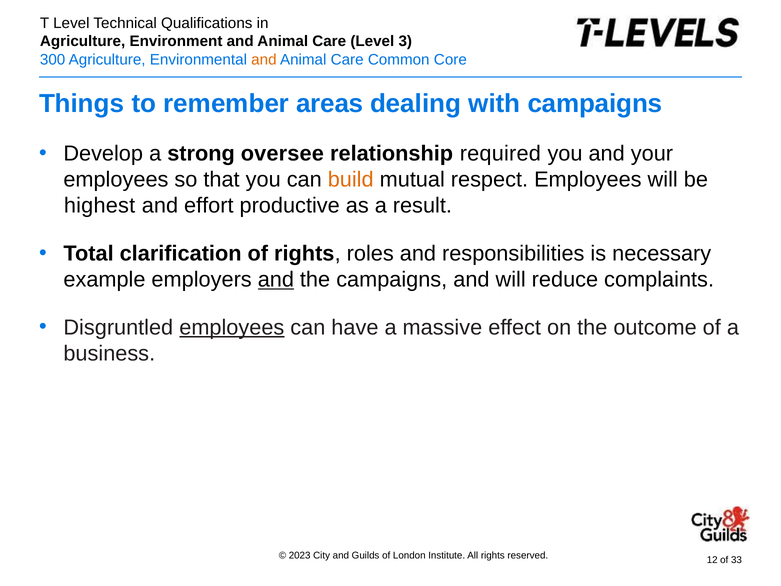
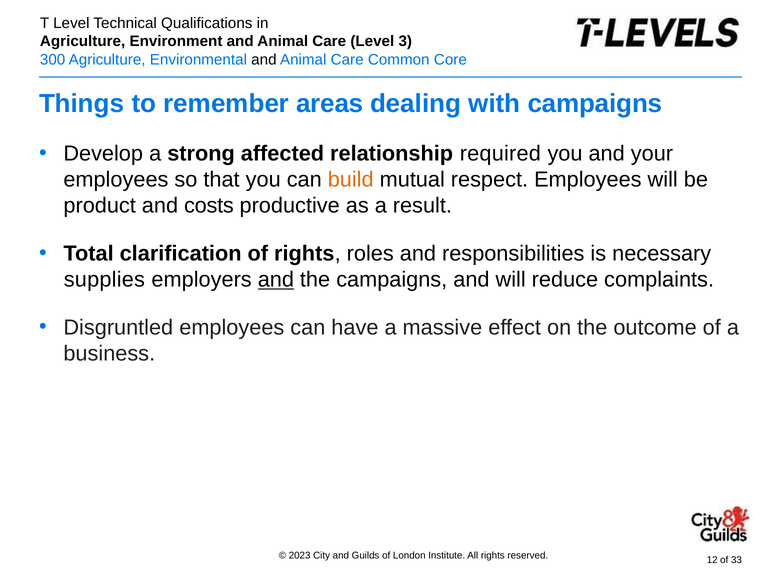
and at (264, 60) colour: orange -> black
oversee: oversee -> affected
highest: highest -> product
effort: effort -> costs
example: example -> supplies
employees at (232, 327) underline: present -> none
